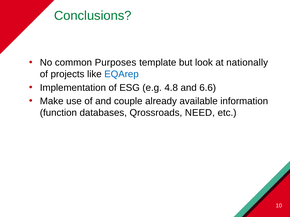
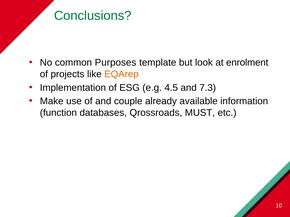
nationally: nationally -> enrolment
EQArep colour: blue -> orange
4.8: 4.8 -> 4.5
6.6: 6.6 -> 7.3
NEED: NEED -> MUST
